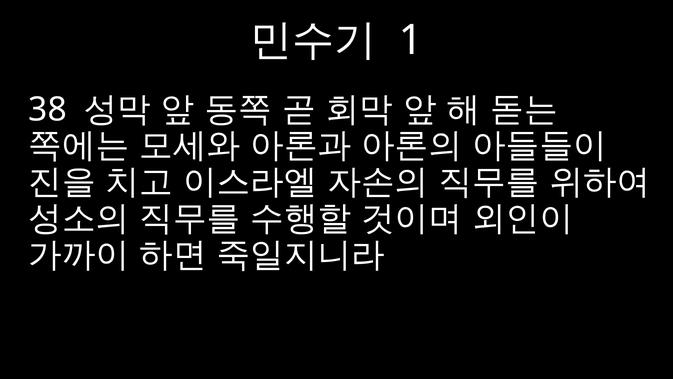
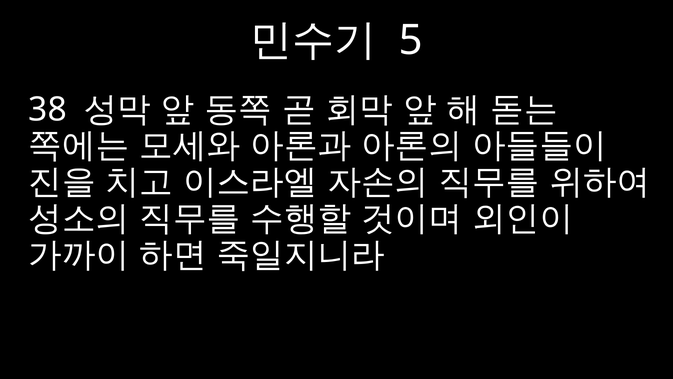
1: 1 -> 5
